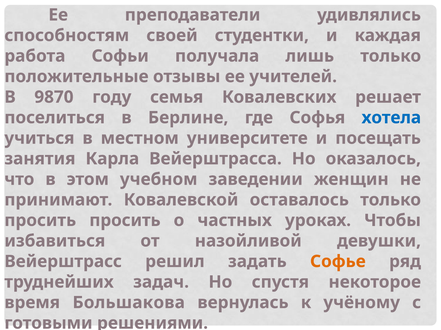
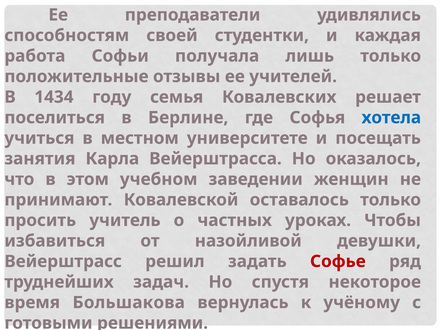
9870: 9870 -> 1434
просить просить: просить -> учитель
Софье colour: orange -> red
